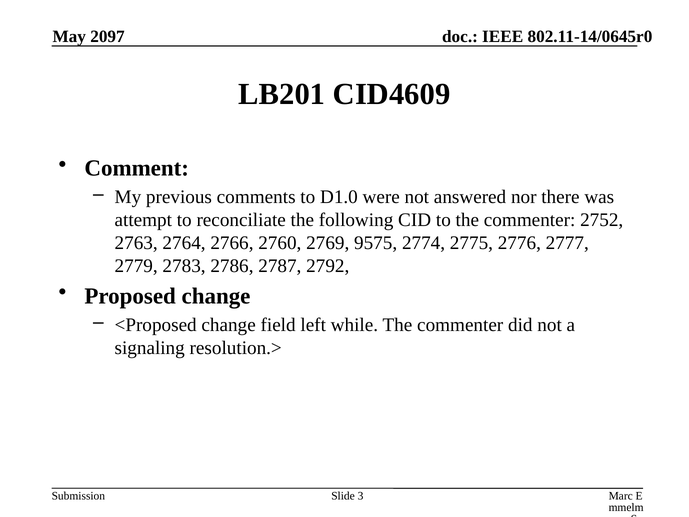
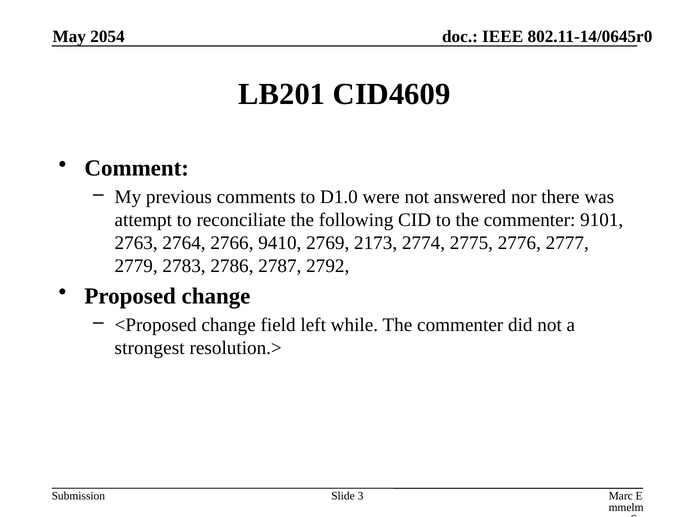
2097: 2097 -> 2054
2752: 2752 -> 9101
2760: 2760 -> 9410
9575: 9575 -> 2173
signaling: signaling -> strongest
